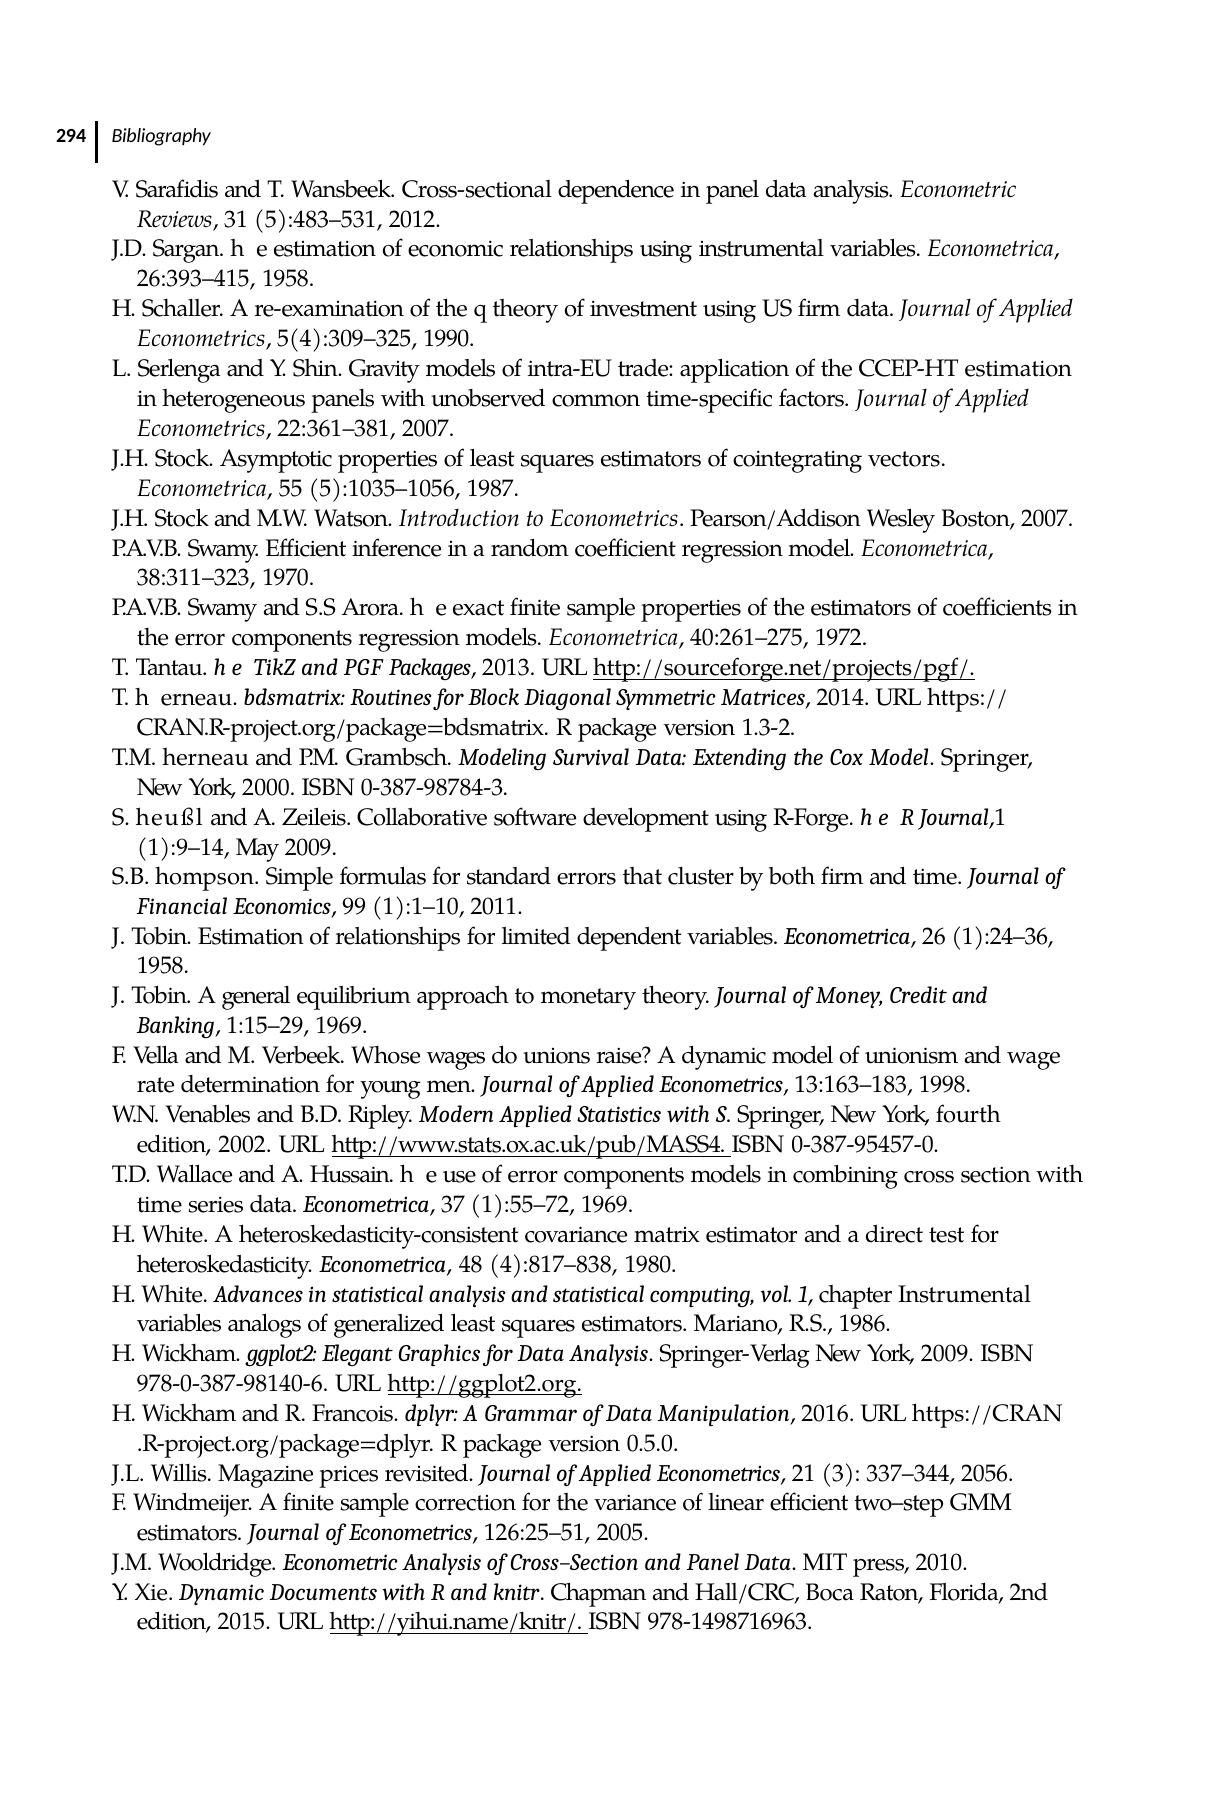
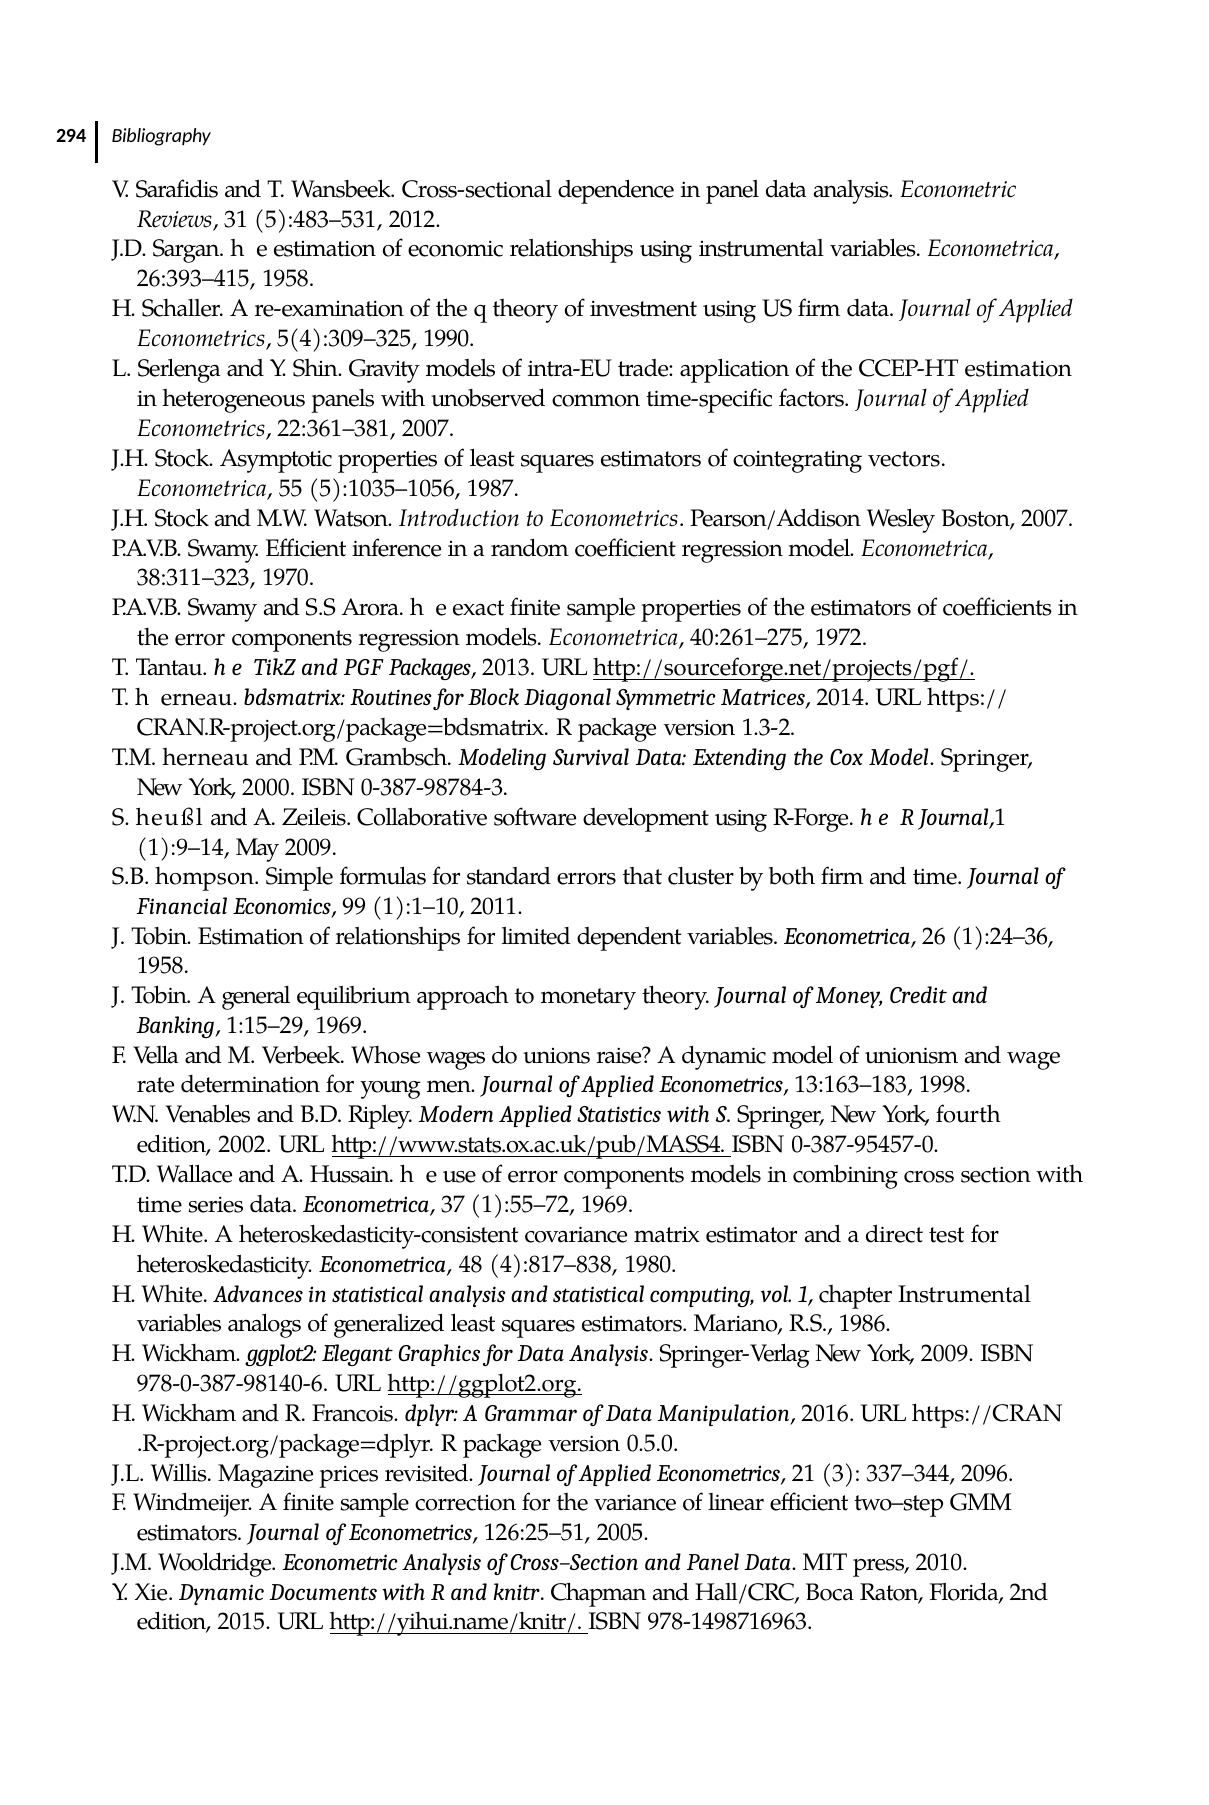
2056: 2056 -> 2096
